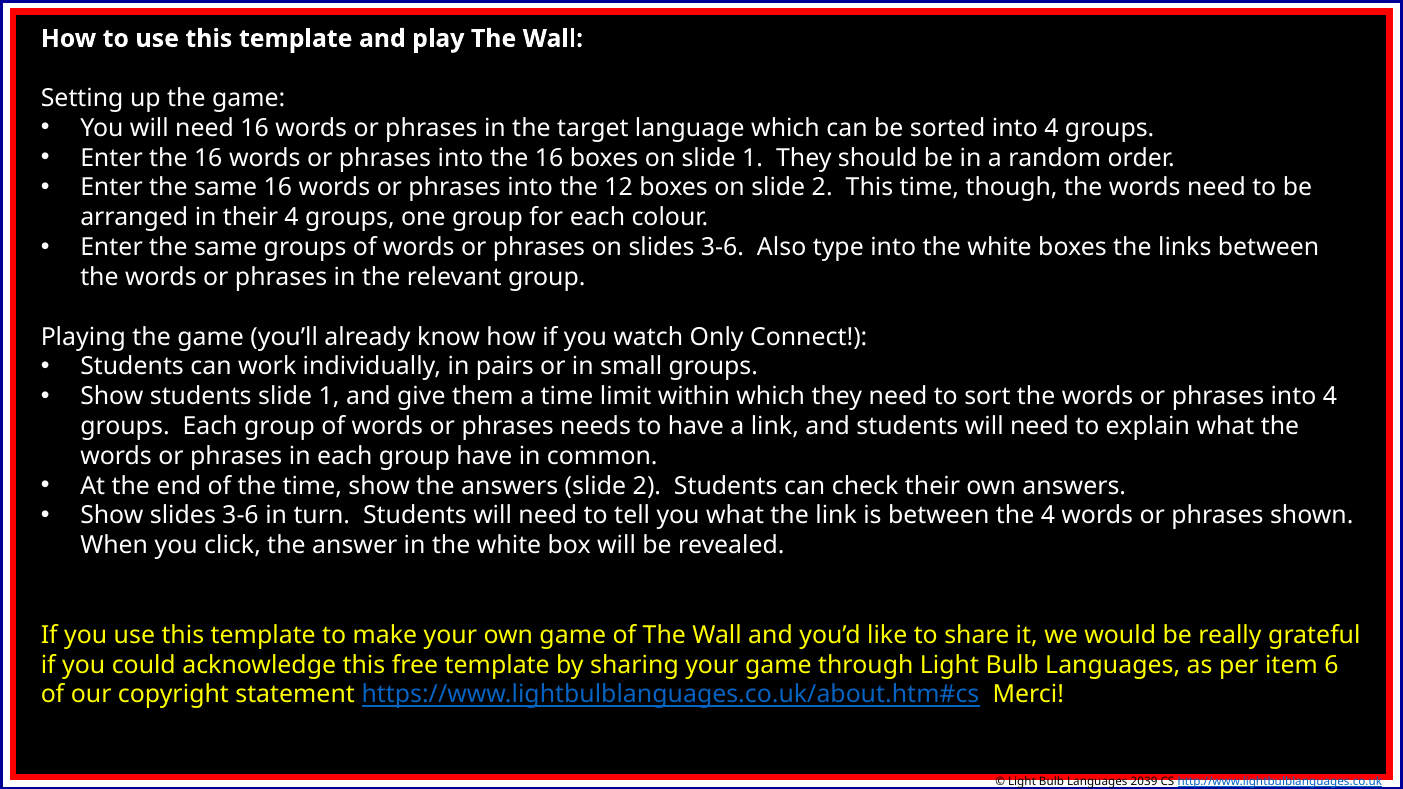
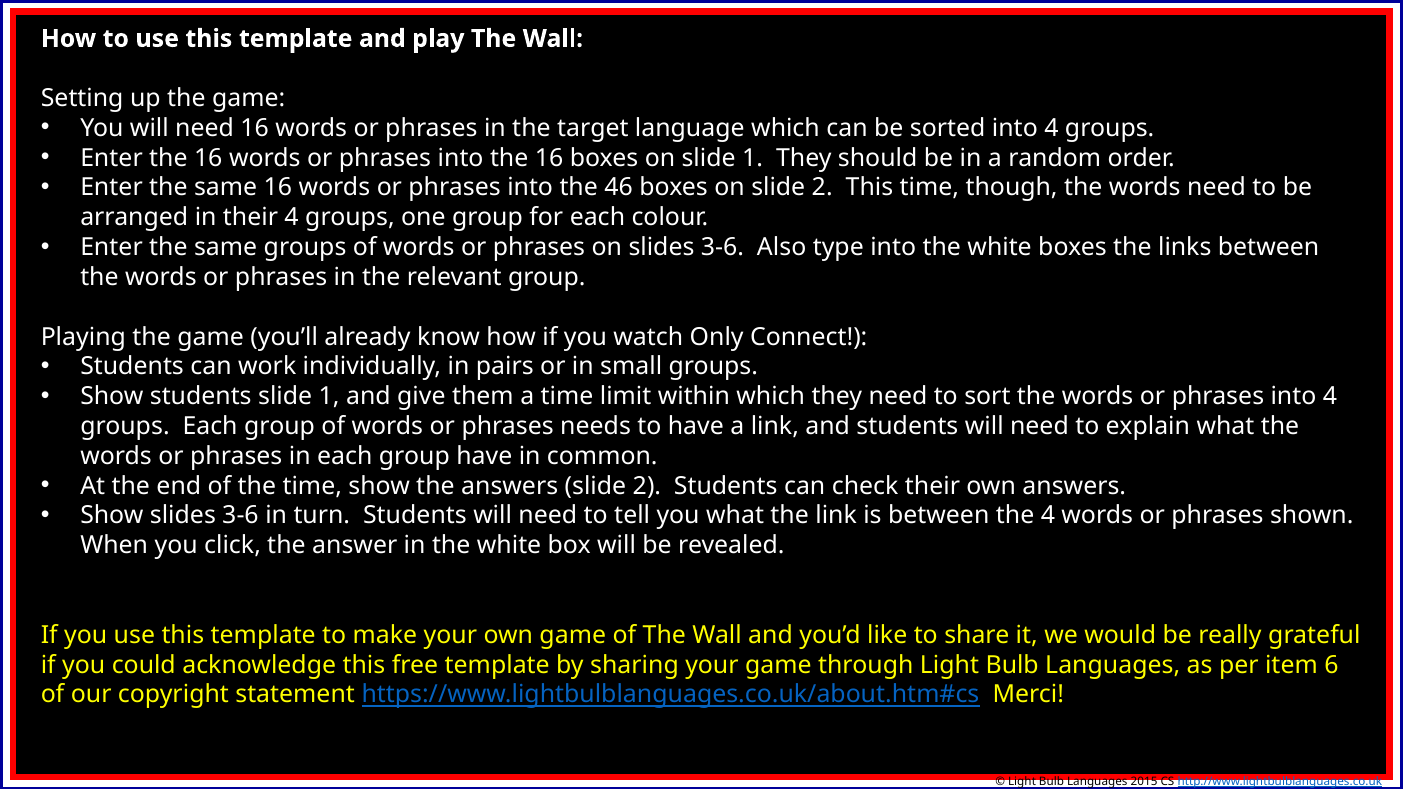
12: 12 -> 46
2039: 2039 -> 2015
